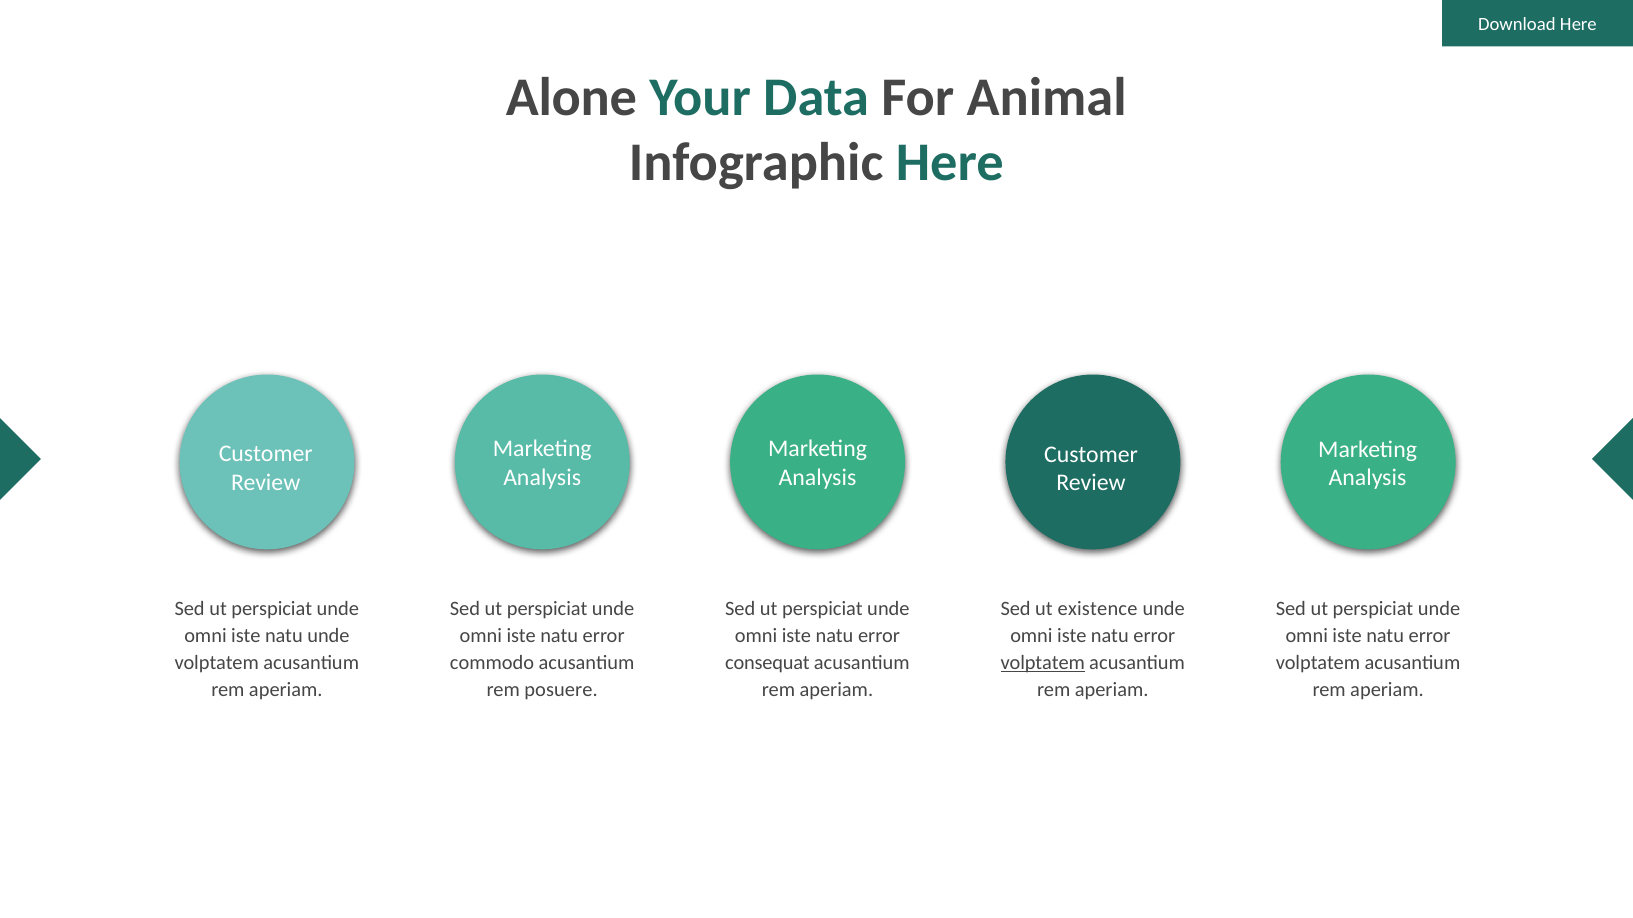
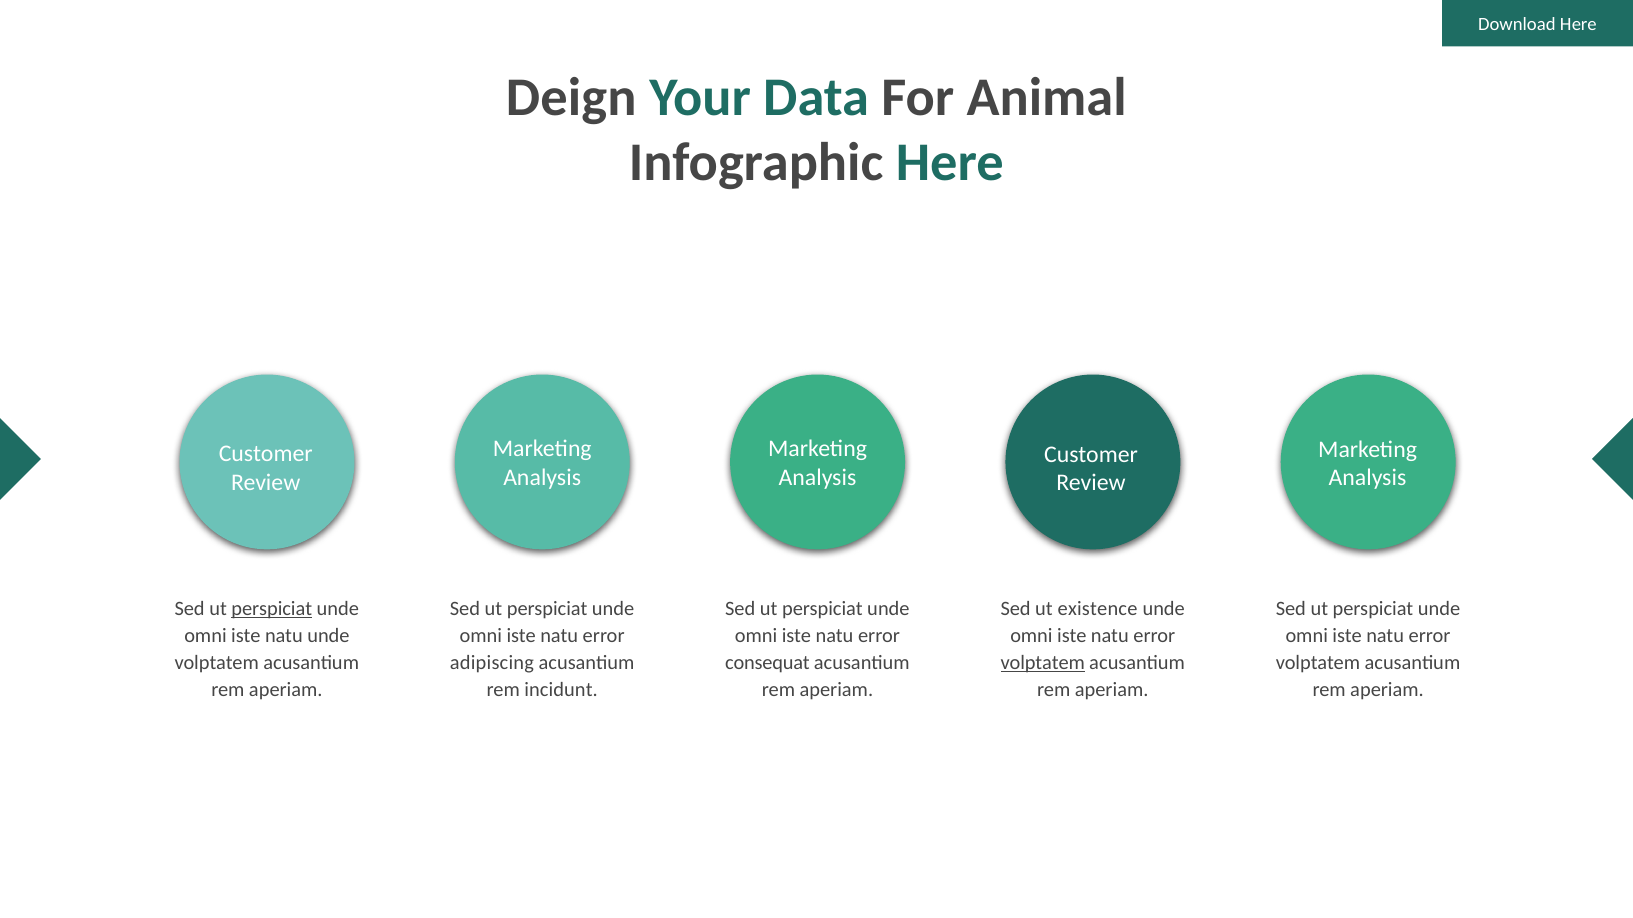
Alone: Alone -> Deign
perspiciat at (272, 609) underline: none -> present
commodo: commodo -> adipiscing
posuere: posuere -> incidunt
